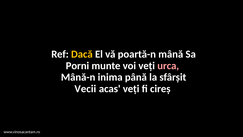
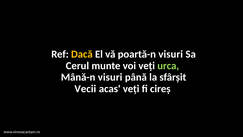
poartă-n mână: mână -> visuri
Porni: Porni -> Cerul
urca colour: pink -> light green
Mână-n inima: inima -> visuri
